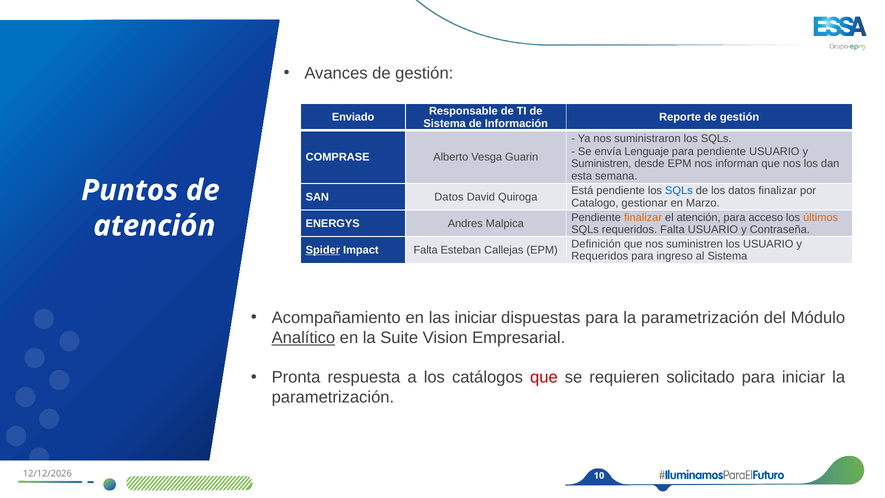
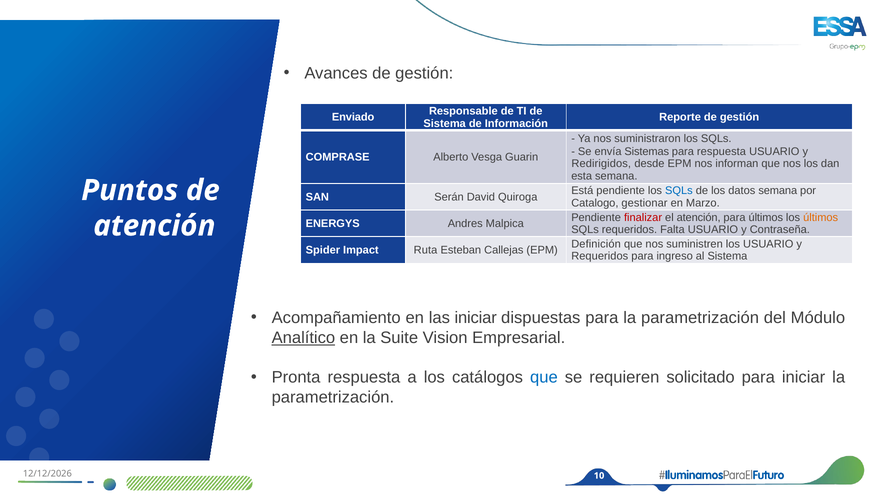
Lenguaje: Lenguaje -> Sistemas
para pendiente: pendiente -> respuesta
Suministren at (601, 164): Suministren -> Redirigidos
datos finalizar: finalizar -> semana
SAN Datos: Datos -> Serán
finalizar at (643, 217) colour: orange -> red
para acceso: acceso -> últimos
Spider underline: present -> none
Impact Falta: Falta -> Ruta
que at (544, 377) colour: red -> blue
